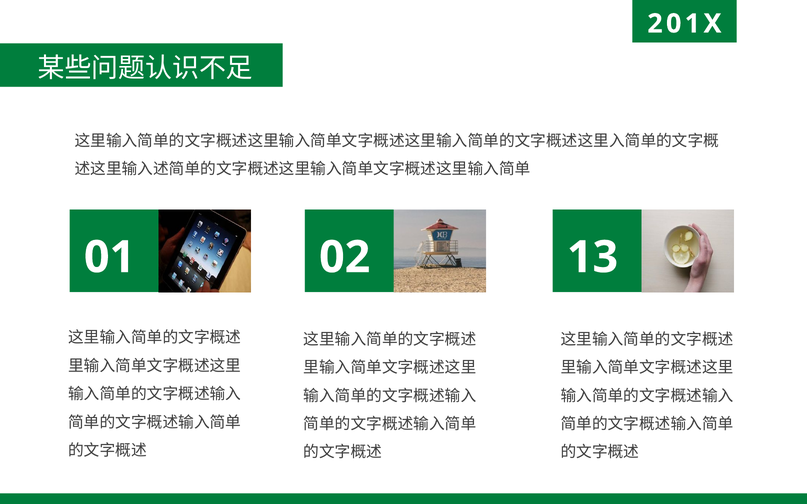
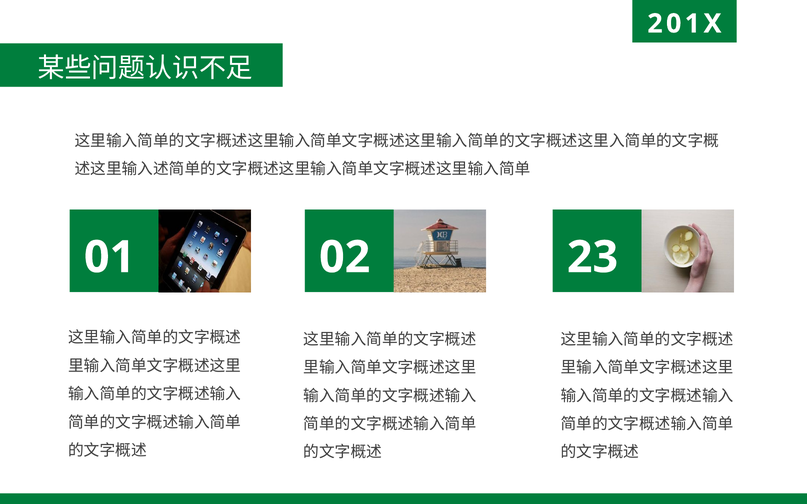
13: 13 -> 23
